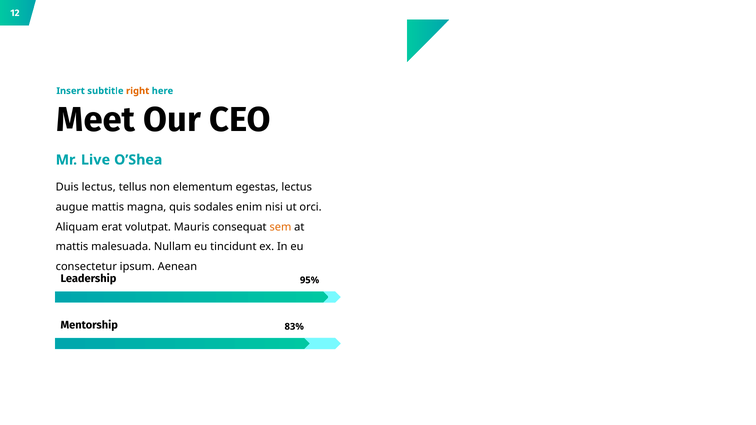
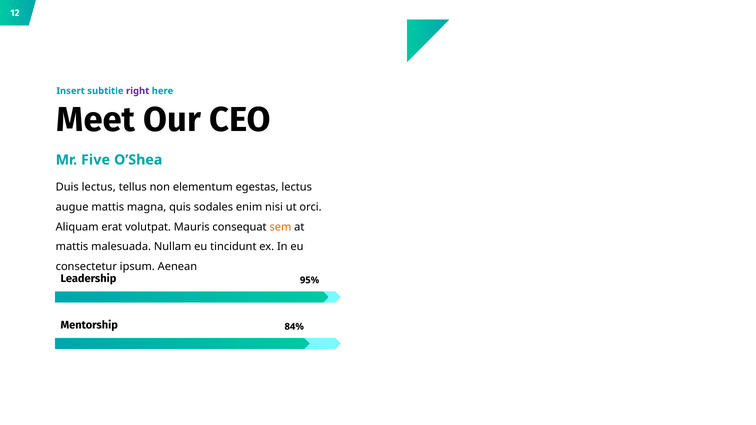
right colour: orange -> purple
Live: Live -> Five
83%: 83% -> 84%
